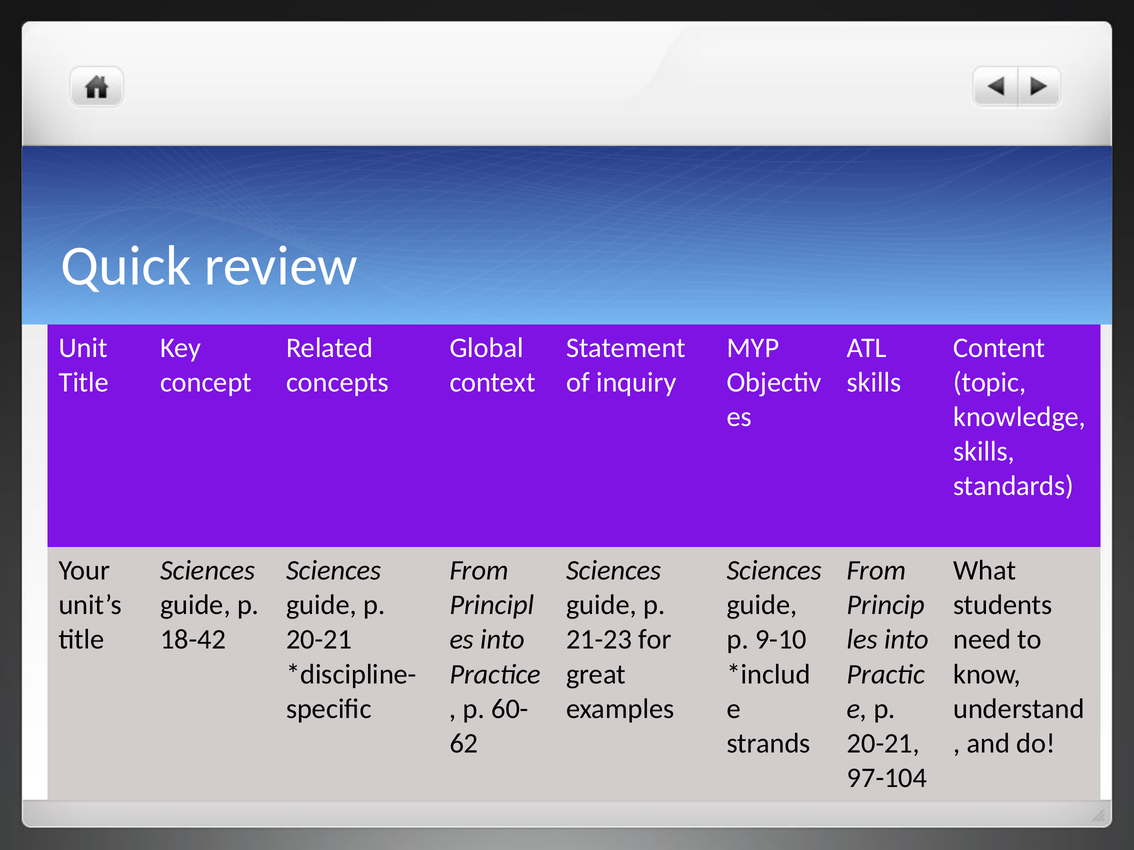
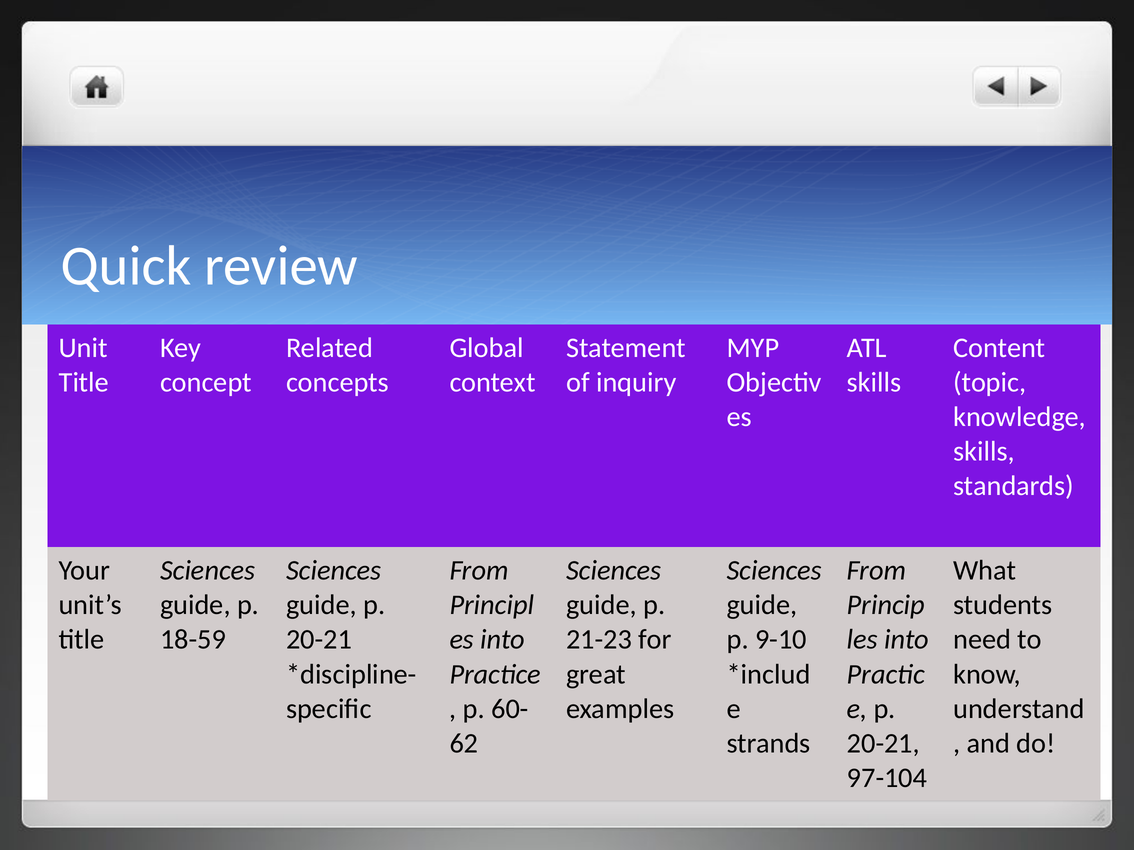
18-42: 18-42 -> 18-59
